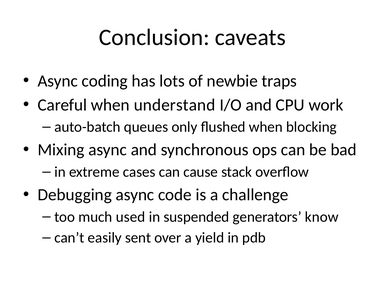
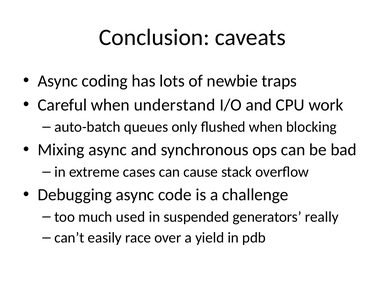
know: know -> really
sent: sent -> race
